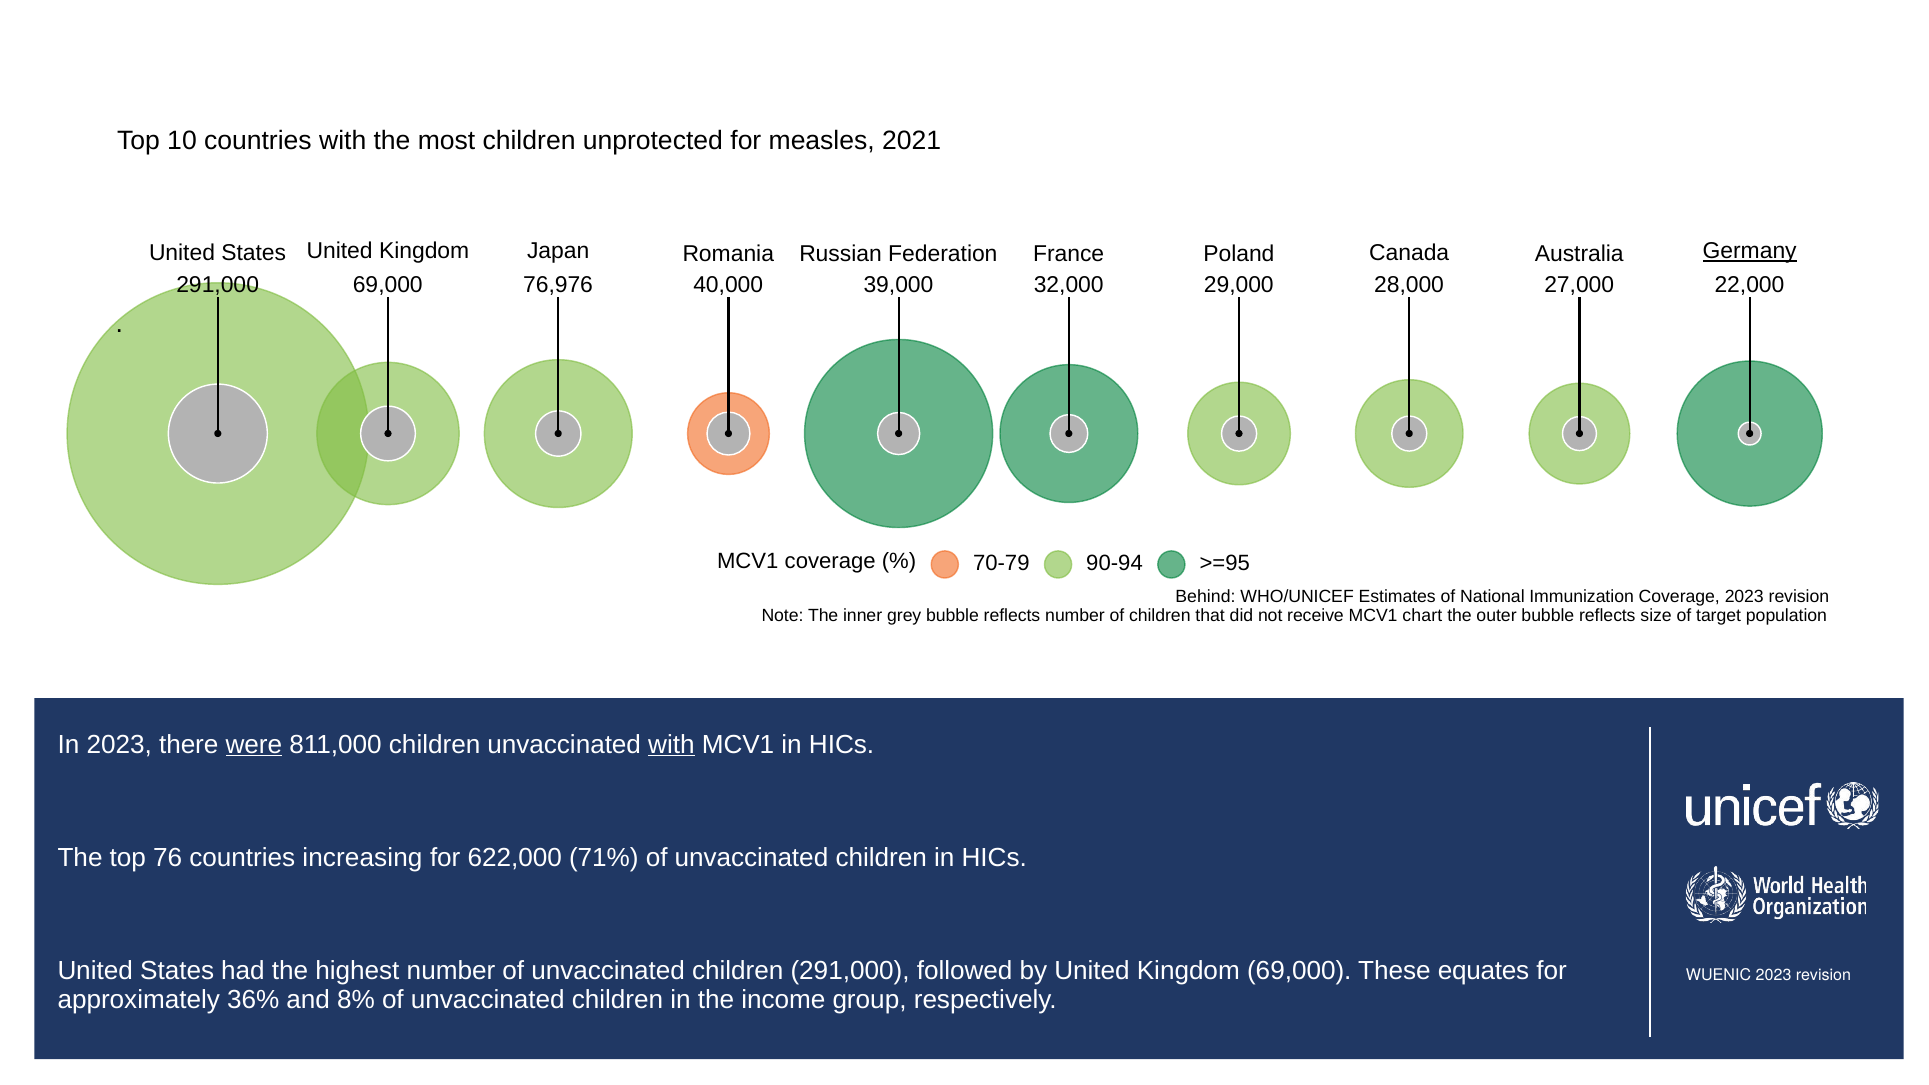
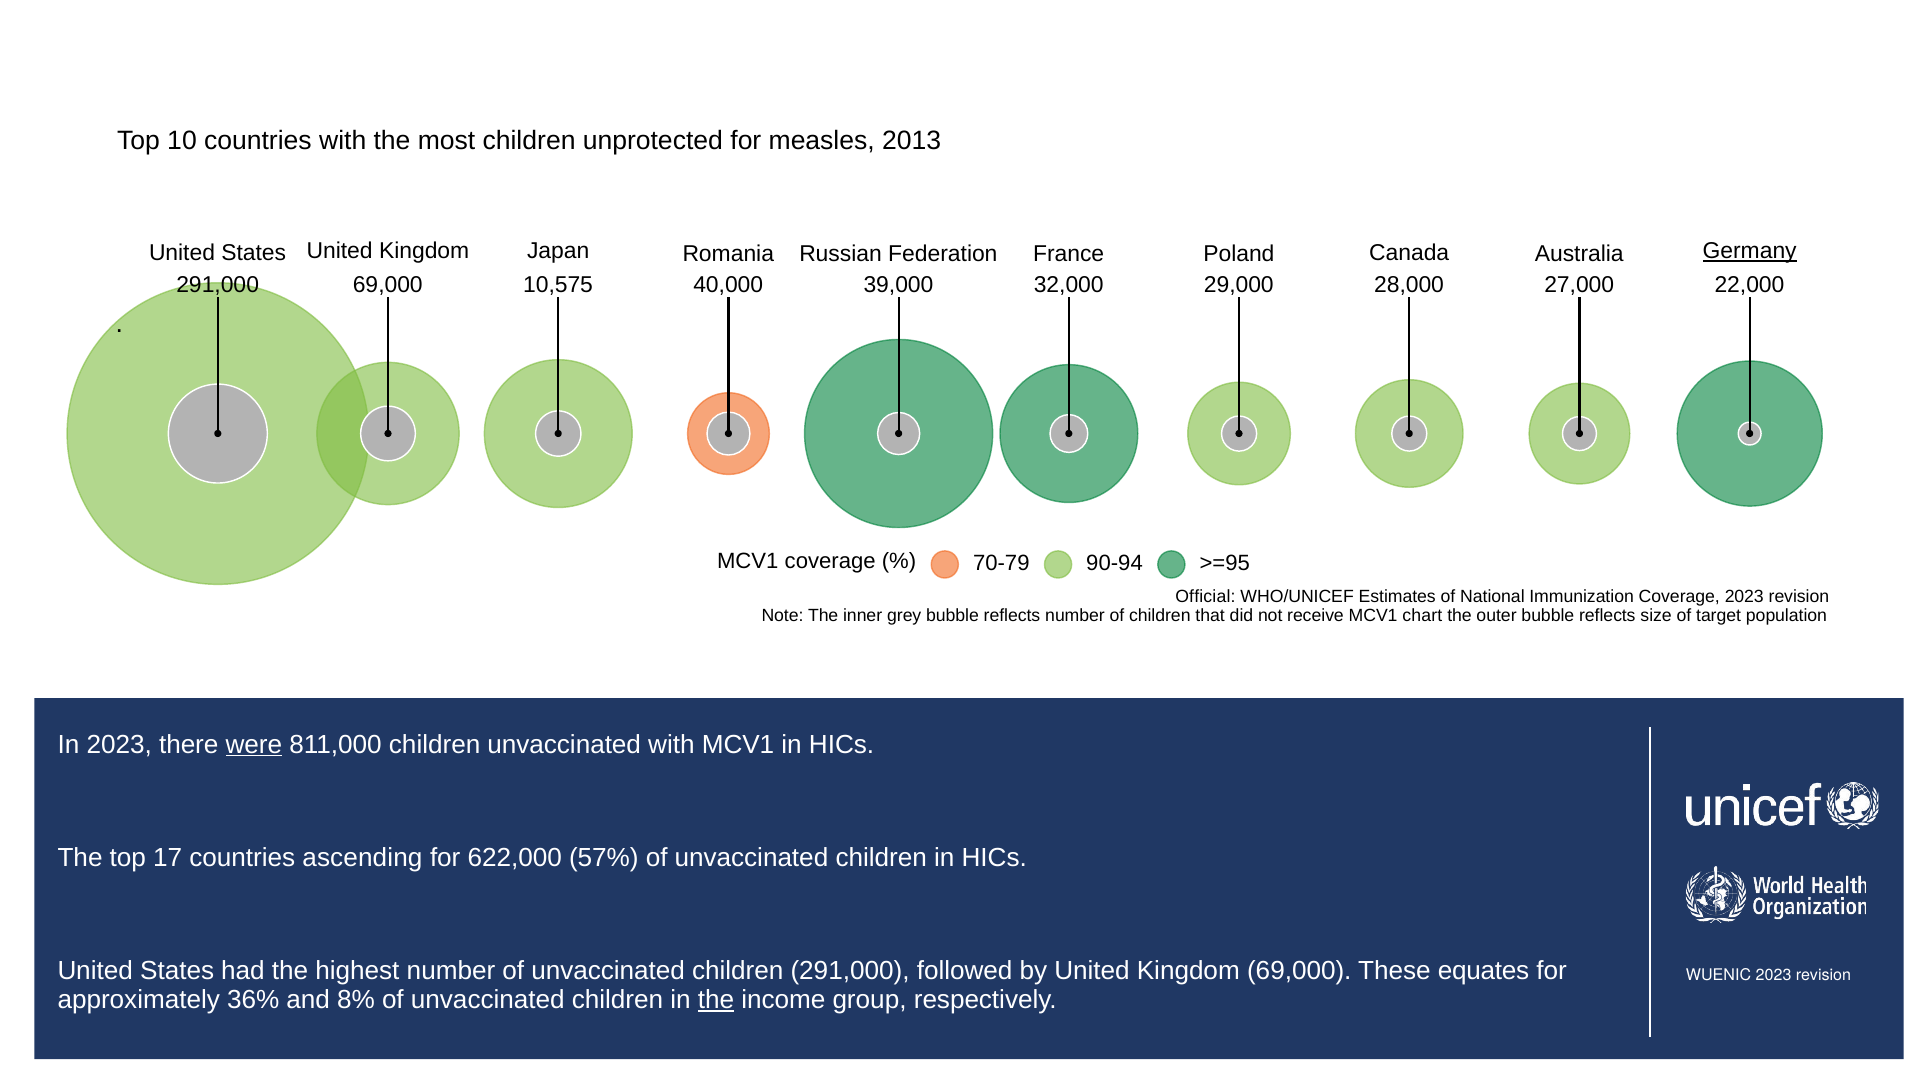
2021: 2021 -> 2013
76,976: 76,976 -> 10,575
Behind: Behind -> Official
with at (671, 744) underline: present -> none
76: 76 -> 17
increasing: increasing -> ascending
71%: 71% -> 57%
the at (716, 1000) underline: none -> present
